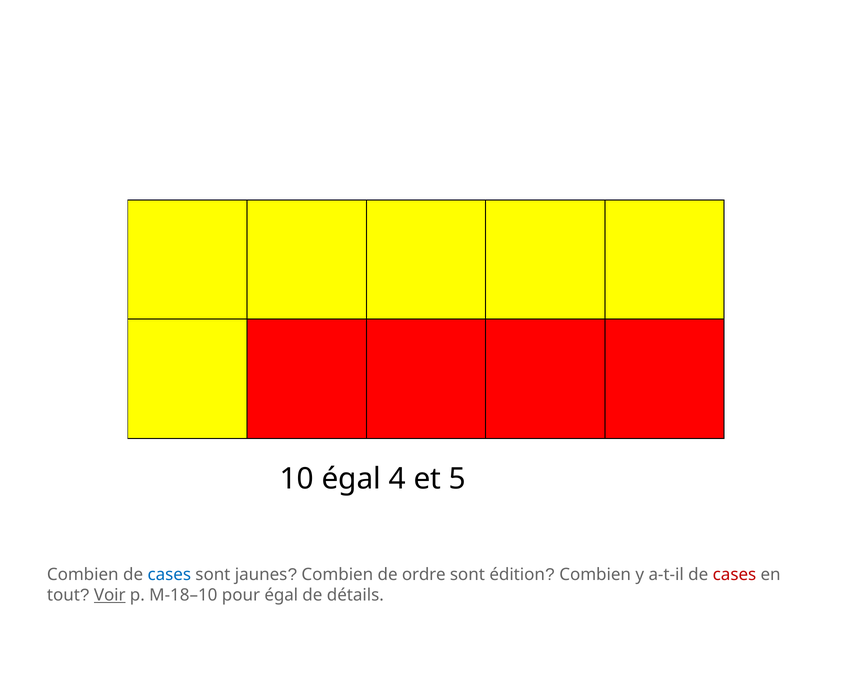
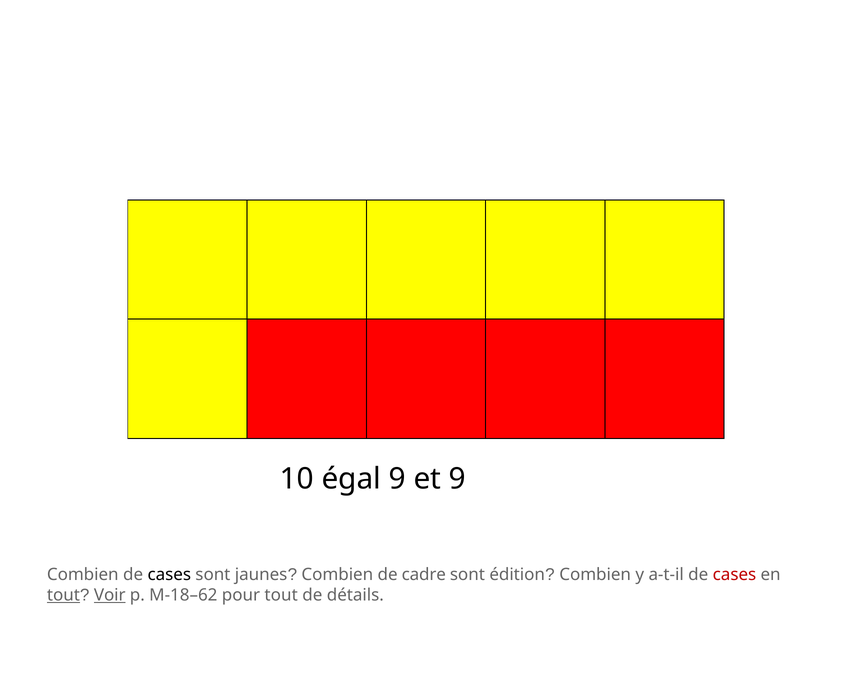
égal 4: 4 -> 9
et 5: 5 -> 9
cases at (169, 575) colour: blue -> black
ordre: ordre -> cadre
tout at (63, 596) underline: none -> present
M-18–10: M-18–10 -> M-18–62
pour égal: égal -> tout
